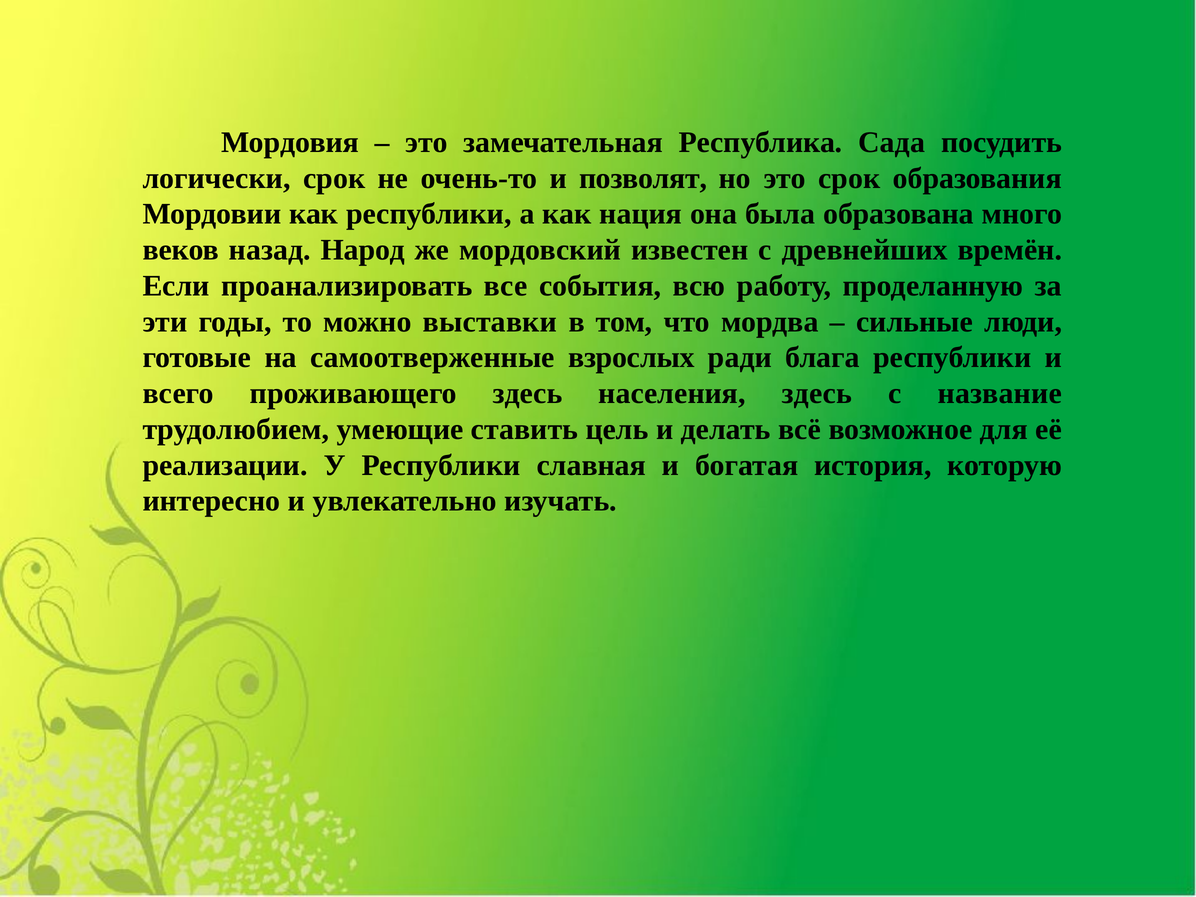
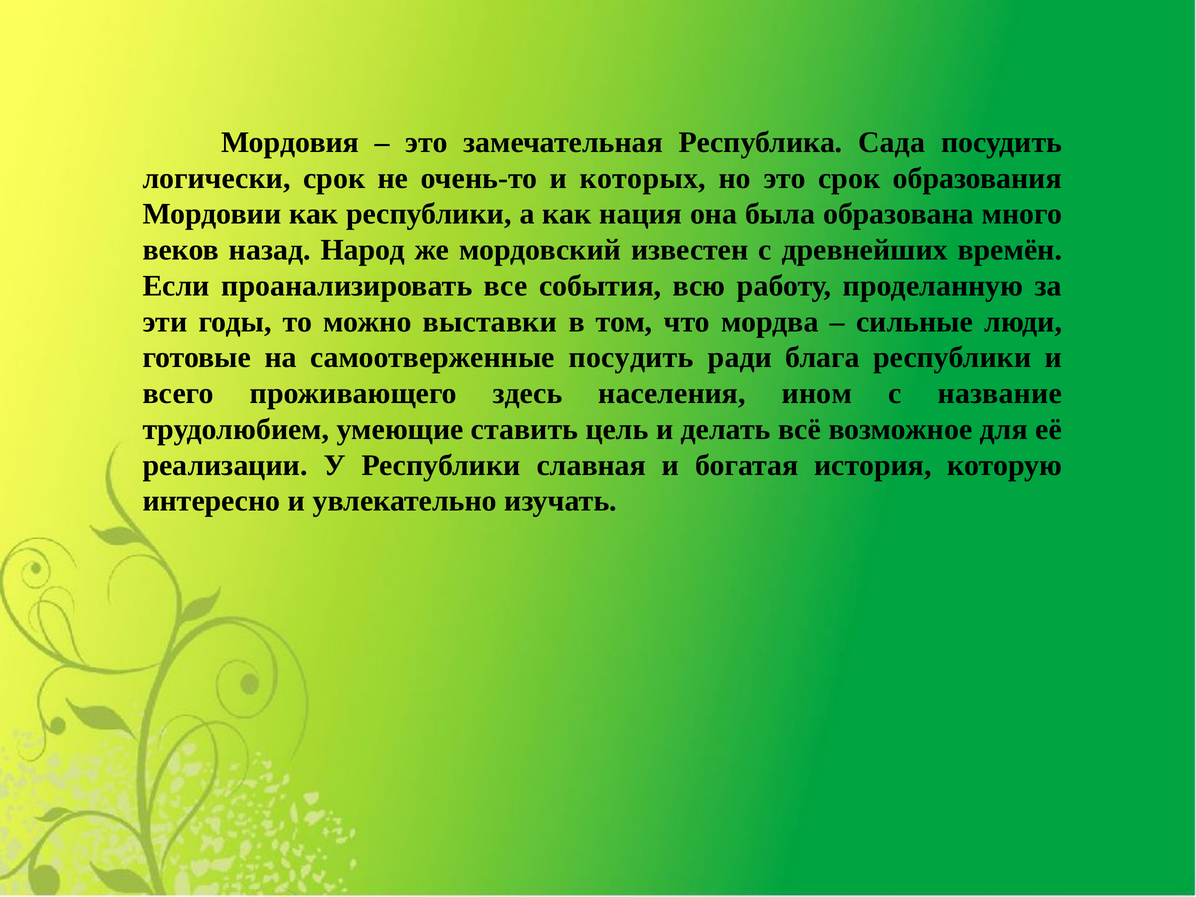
позволят: позволят -> которых
самоотверженные взрослых: взрослых -> посудить
населения здесь: здесь -> ином
